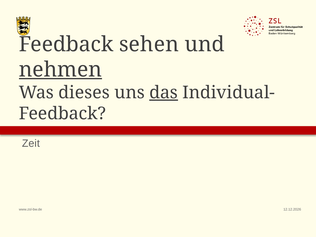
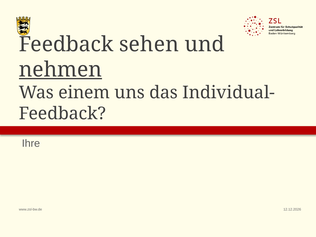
dieses: dieses -> einem
das underline: present -> none
Zeit: Zeit -> Ihre
